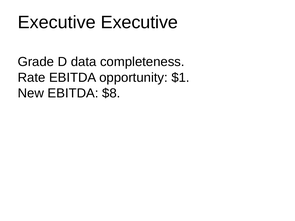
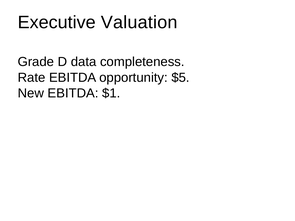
Executive Executive: Executive -> Valuation
$1: $1 -> $5
$8: $8 -> $1
